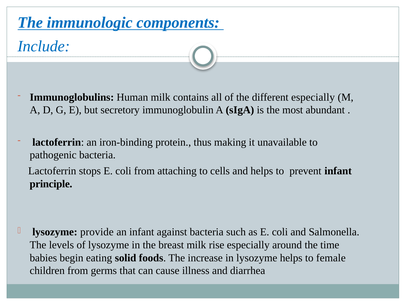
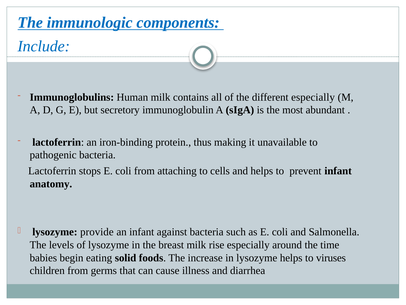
principle: principle -> anatomy
female: female -> viruses
